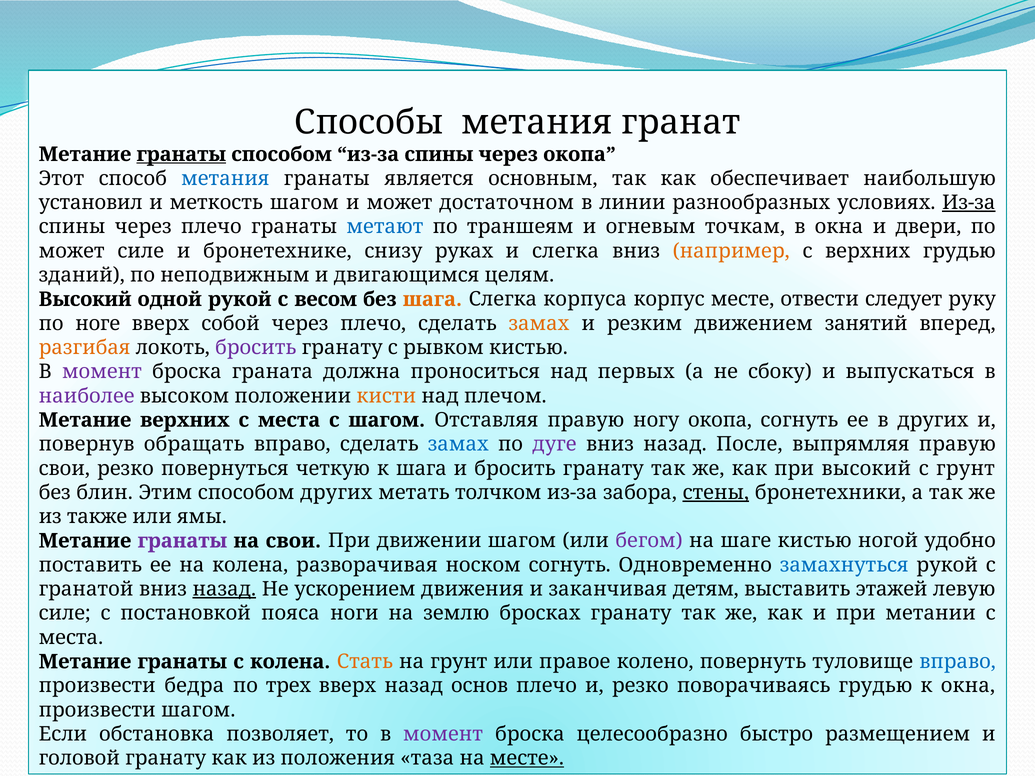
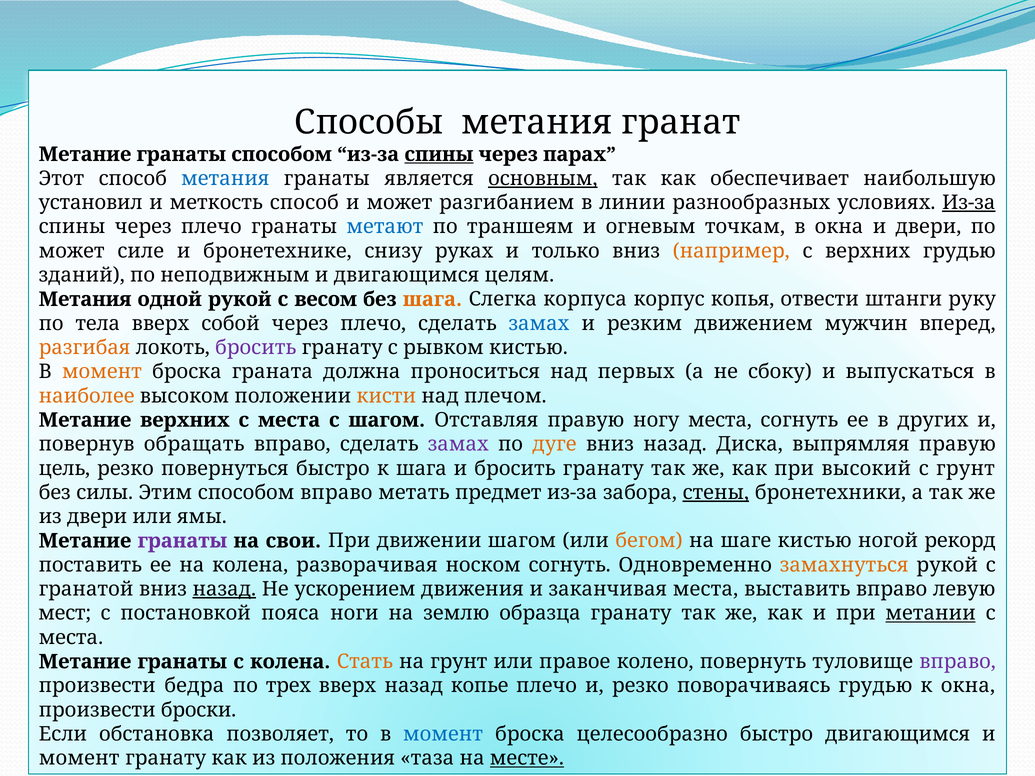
гранаты at (181, 154) underline: present -> none
спины at (439, 154) underline: none -> present
через окопа: окопа -> парах
основным underline: none -> present
меткость шагом: шагом -> способ
достаточном: достаточном -> разгибанием
и слегка: слегка -> только
Высокий at (85, 299): Высокий -> Метания
корпус месте: месте -> копья
следует: следует -> штанги
ноге: ноге -> тела
замах at (539, 324) colour: orange -> blue
занятий: занятий -> мужчин
момент at (102, 372) colour: purple -> orange
наиболее colour: purple -> orange
ногу окопа: окопа -> места
замах at (458, 444) colour: blue -> purple
дуге colour: purple -> orange
После: После -> Диска
свои at (64, 469): свои -> цель
повернуться четкую: четкую -> быстро
блин: блин -> силы
способом других: других -> вправо
толчком: толчком -> предмет
из также: также -> двери
бегом colour: purple -> orange
удобно: удобно -> рекорд
замахнуться colour: blue -> orange
заканчивая детям: детям -> места
выставить этажей: этажей -> вправо
силе at (65, 614): силе -> мест
бросках: бросках -> образца
метании underline: none -> present
вправо at (958, 662) colour: blue -> purple
основ: основ -> копье
произвести шагом: шагом -> броски
момент at (443, 734) colour: purple -> blue
быстро размещением: размещением -> двигающимся
головой at (79, 758): головой -> момент
